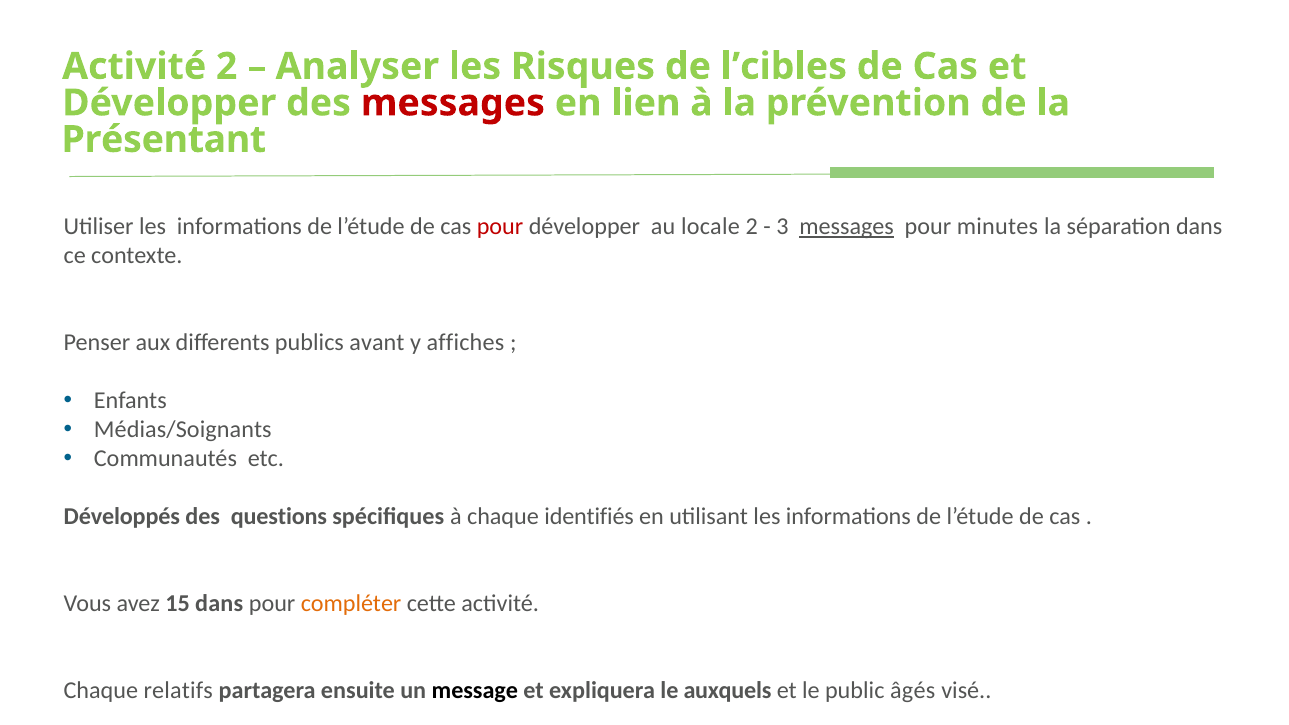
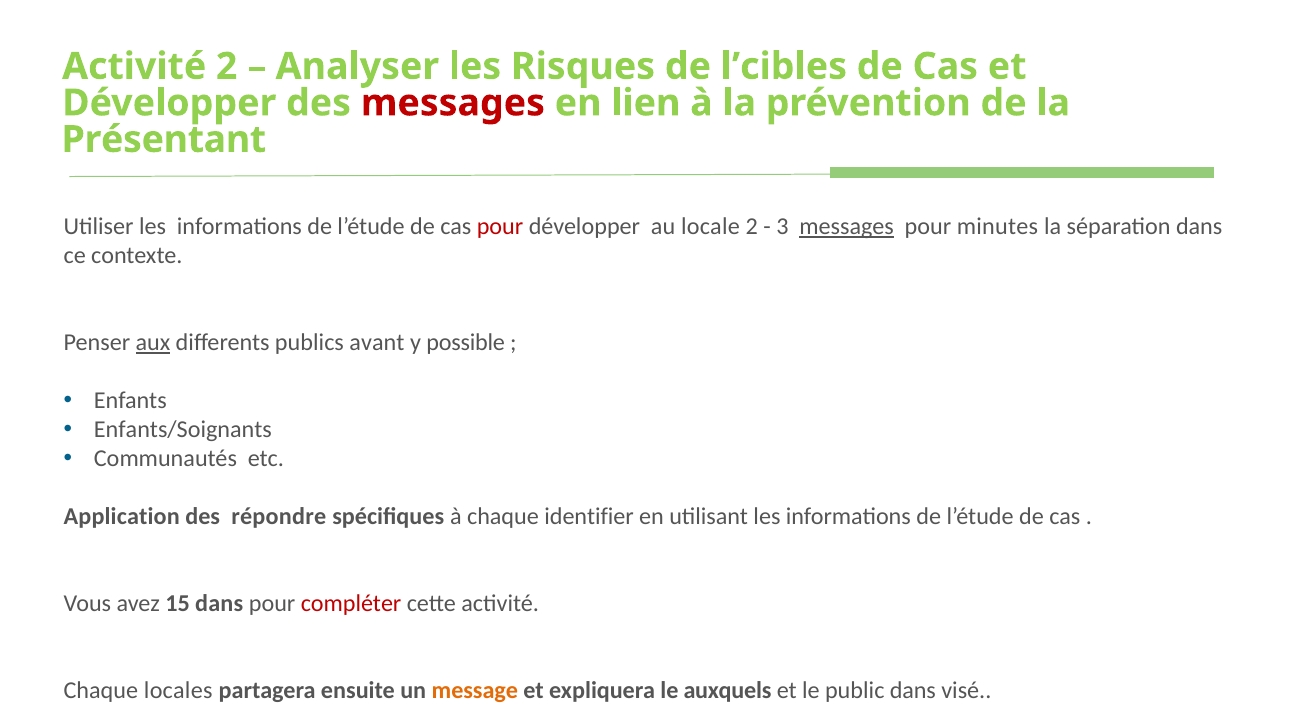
aux underline: none -> present
affiches: affiches -> possible
Médias/Soignants: Médias/Soignants -> Enfants/Soignants
Développés: Développés -> Application
questions: questions -> répondre
identifiés: identifiés -> identifier
compléter colour: orange -> red
relatifs: relatifs -> locales
message colour: black -> orange
public âgés: âgés -> dans
